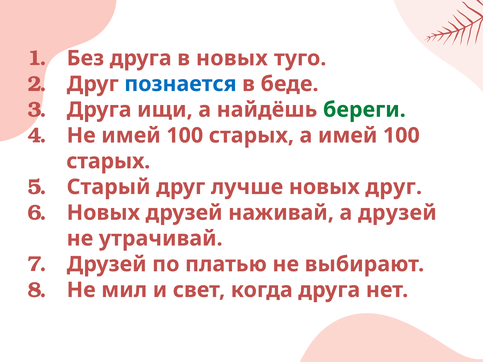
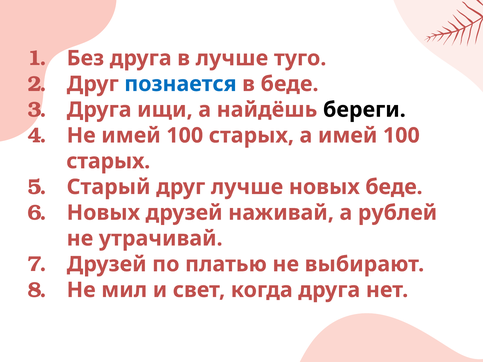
в новых: новых -> лучше
береги colour: green -> black
новых друг: друг -> беде
а друзей: друзей -> рублей
